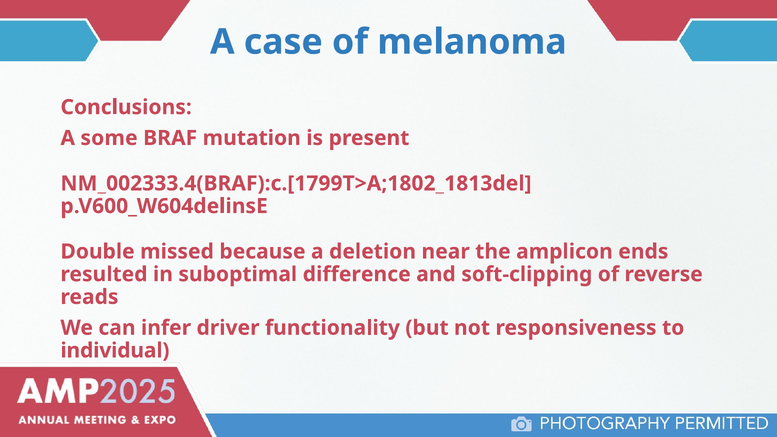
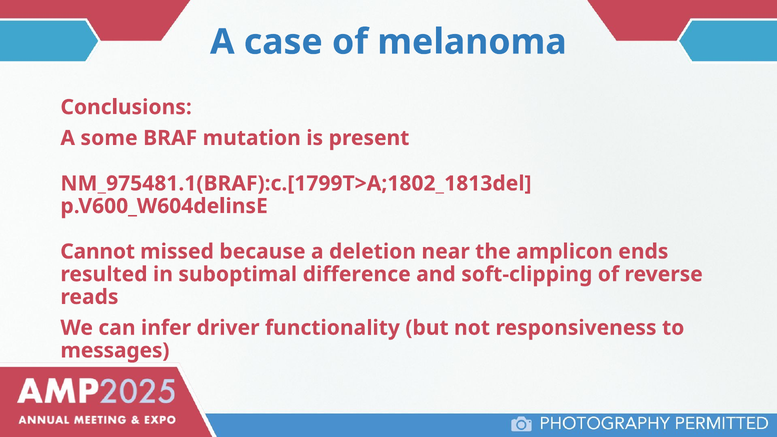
NM_002333.4(BRAF):c.[1799T>A;1802_1813del: NM_002333.4(BRAF):c.[1799T>A;1802_1813del -> NM_975481.1(BRAF):c.[1799T>A;1802_1813del
Double: Double -> Cannot
individual: individual -> messages
